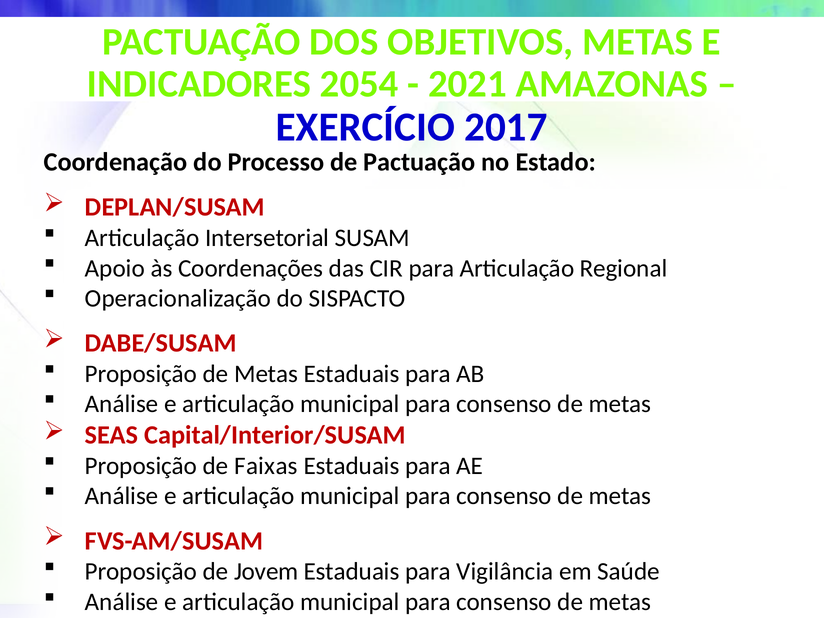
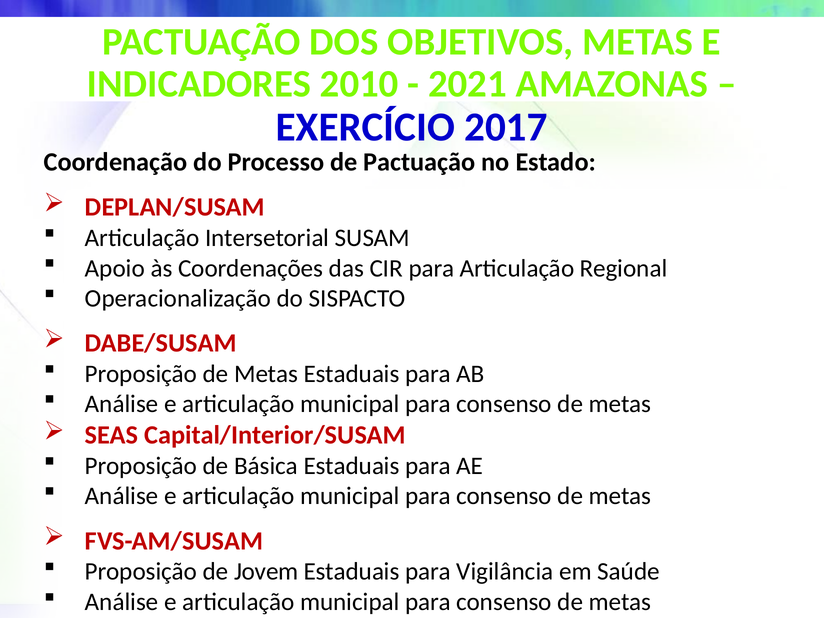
2054: 2054 -> 2010
Faixas: Faixas -> Básica
